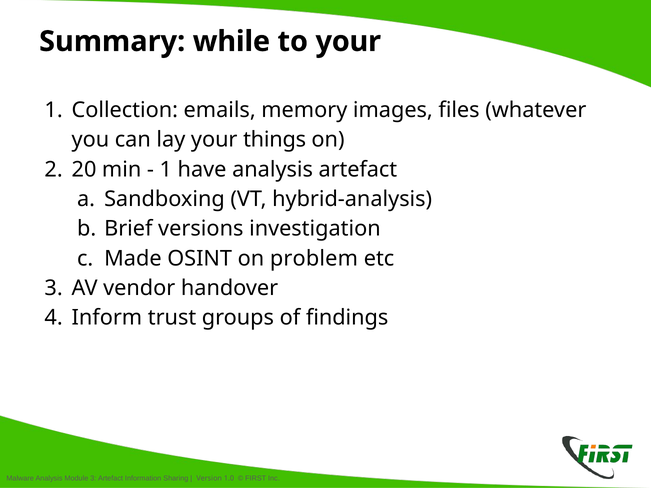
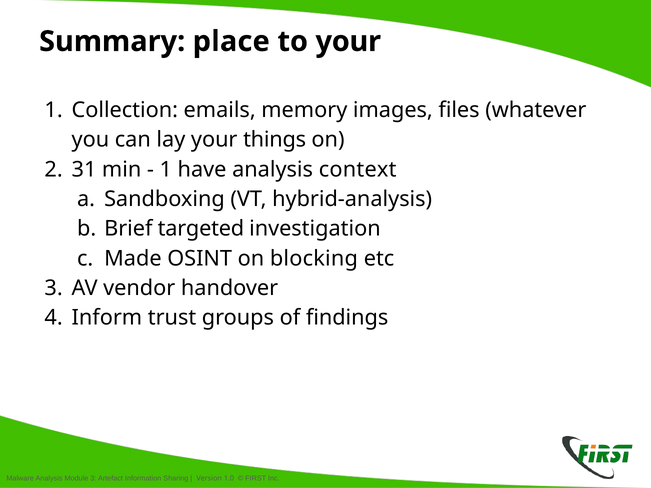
while: while -> place
20: 20 -> 31
analysis artefact: artefact -> context
versions: versions -> targeted
problem: problem -> blocking
